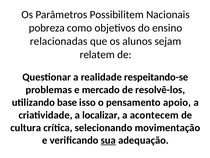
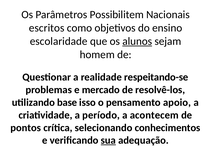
pobreza: pobreza -> escritos
relacionadas: relacionadas -> escolaridade
alunos underline: none -> present
relatem: relatem -> homem
localizar: localizar -> período
cultura: cultura -> pontos
movimentação: movimentação -> conhecimentos
